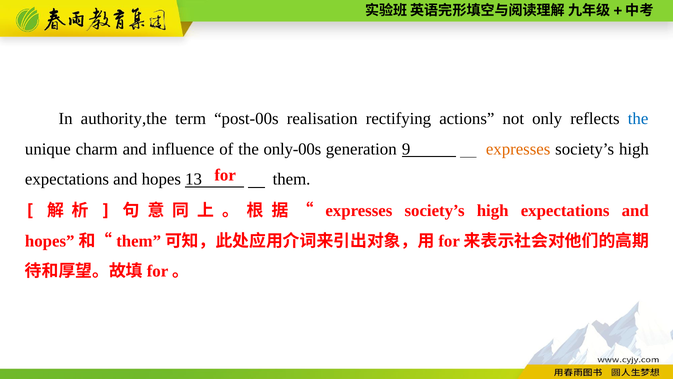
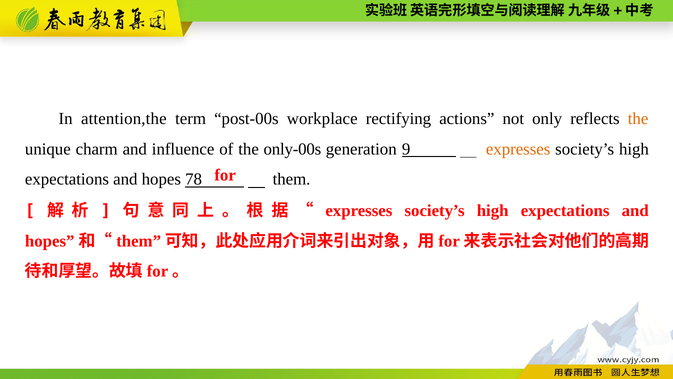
authority,the: authority,the -> attention,the
realisation: realisation -> workplace
the at (638, 119) colour: blue -> orange
13: 13 -> 78
